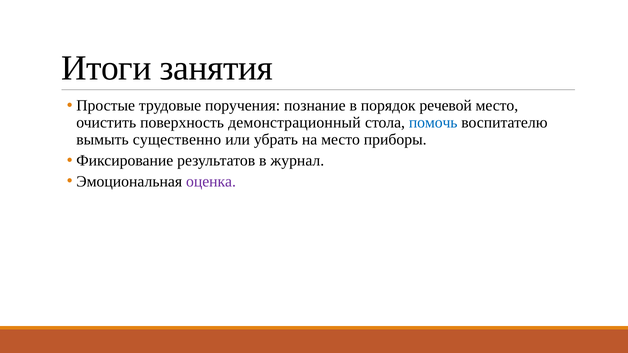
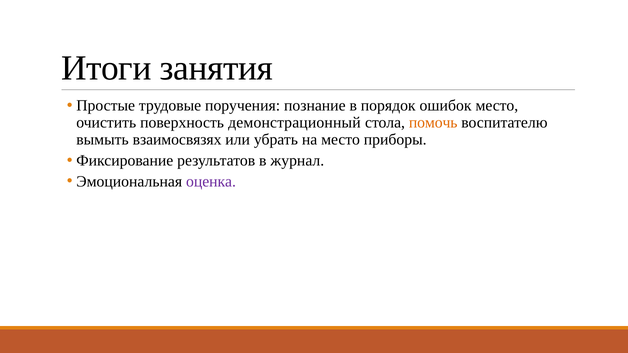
речевой: речевой -> ошибок
помочь colour: blue -> orange
существенно: существенно -> взаимосвязях
